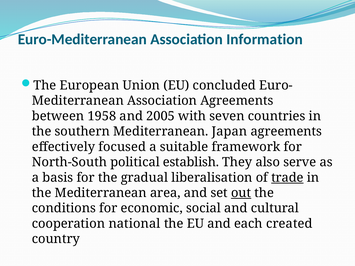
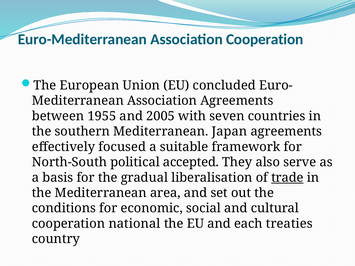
Association Information: Information -> Cooperation
1958: 1958 -> 1955
establish: establish -> accepted
out underline: present -> none
created: created -> treaties
